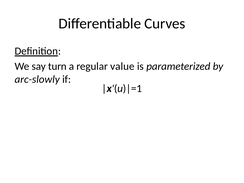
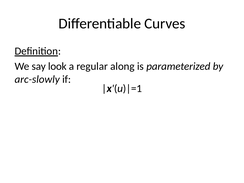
turn: turn -> look
value: value -> along
